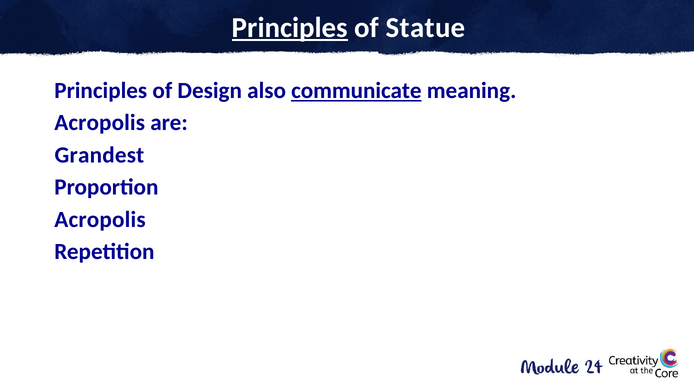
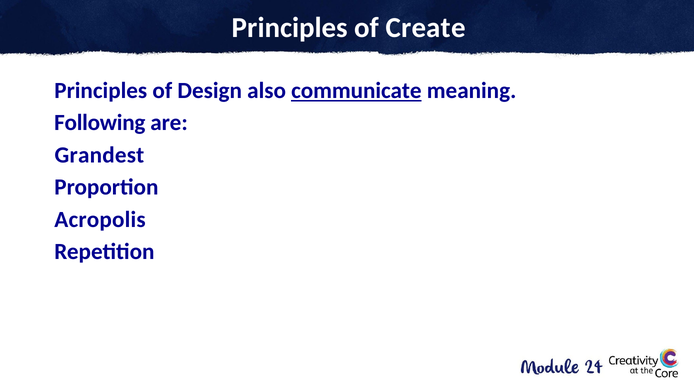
Principles at (290, 28) underline: present -> none
Statue: Statue -> Create
Acropolis at (100, 123): Acropolis -> Following
